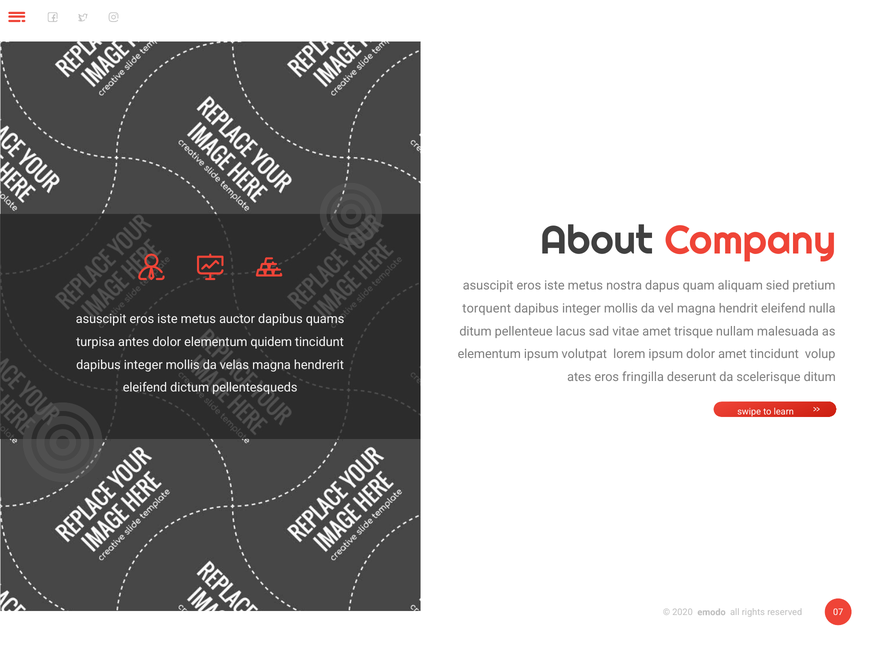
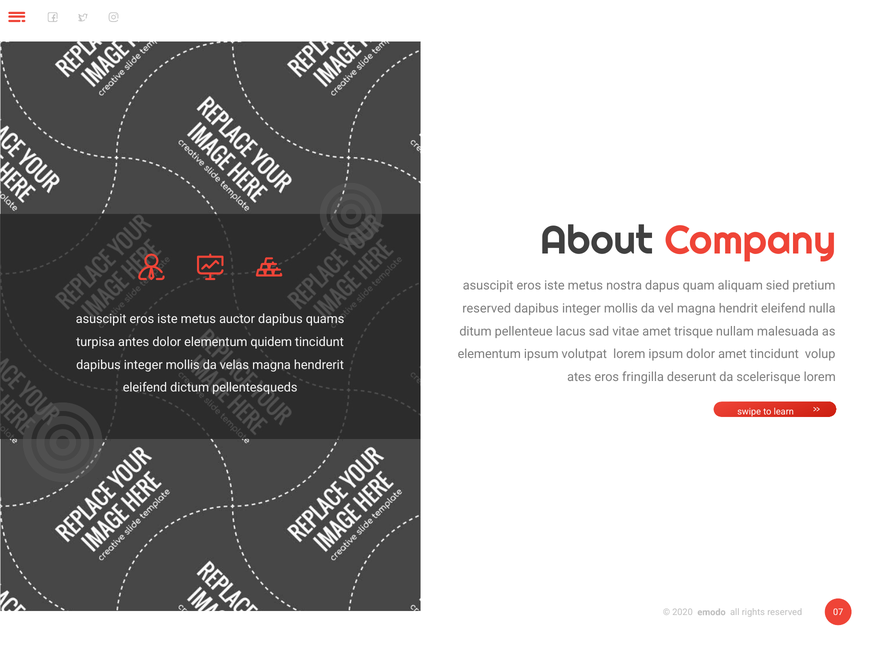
torquent at (487, 308): torquent -> reserved
scelerisque ditum: ditum -> lorem
